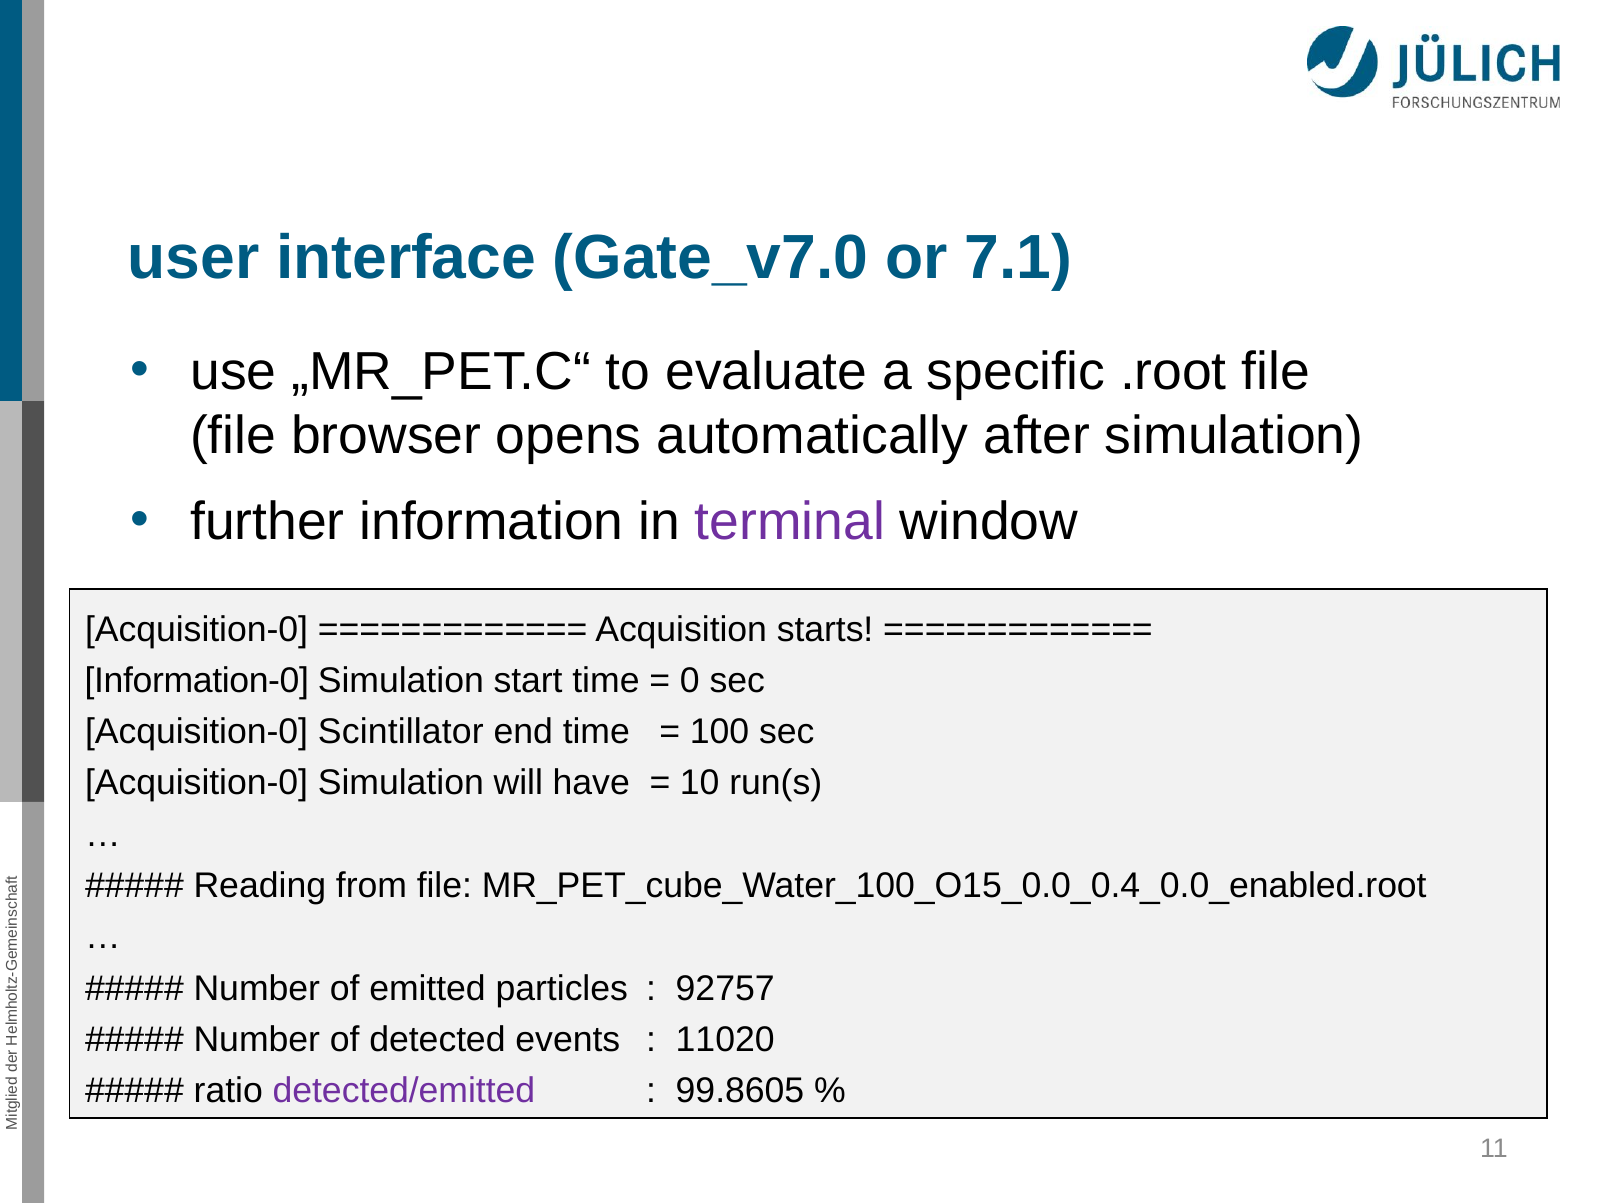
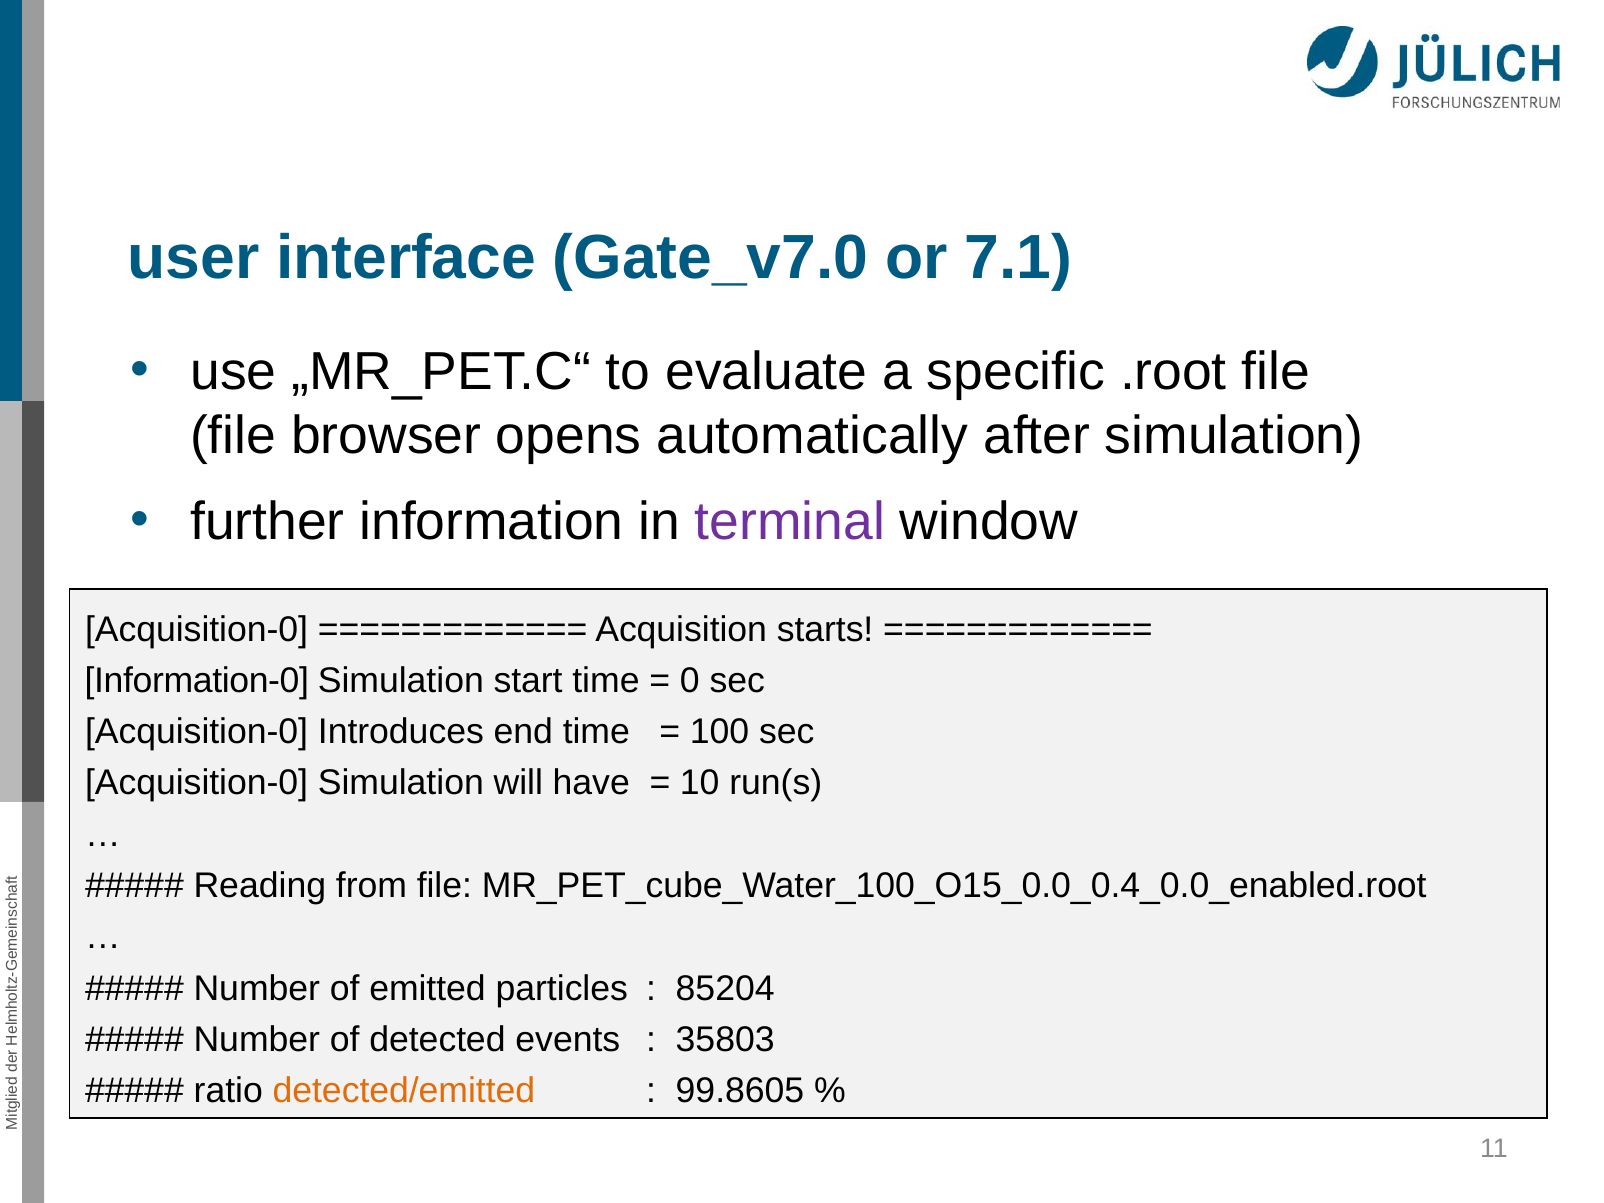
Scintillator: Scintillator -> Introduces
92757: 92757 -> 85204
11020: 11020 -> 35803
detected/emitted colour: purple -> orange
